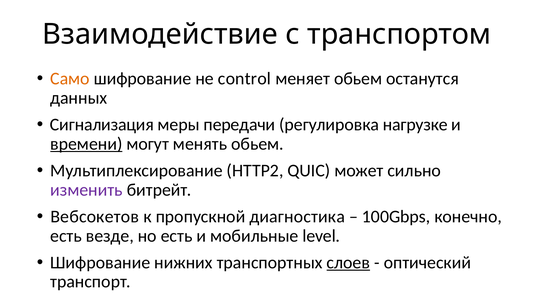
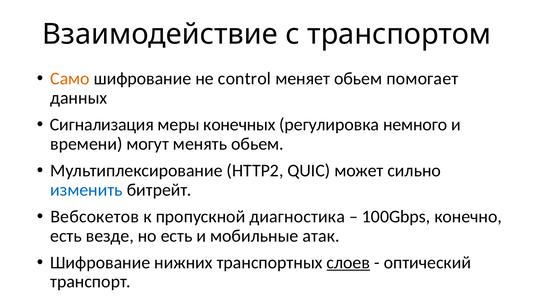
останутся: останутся -> помогает
передачи: передачи -> конечных
нагрузке: нагрузке -> немного
времени underline: present -> none
изменить colour: purple -> blue
level: level -> атак
